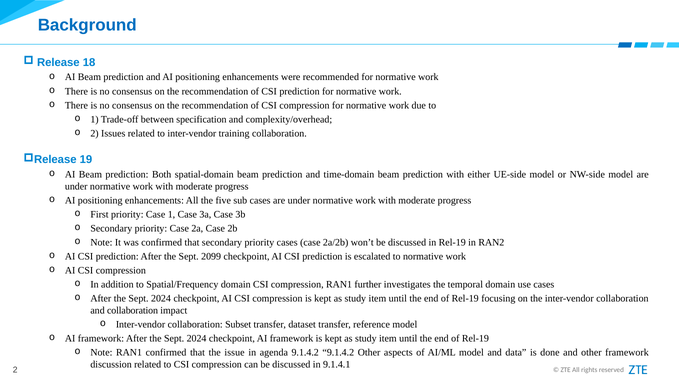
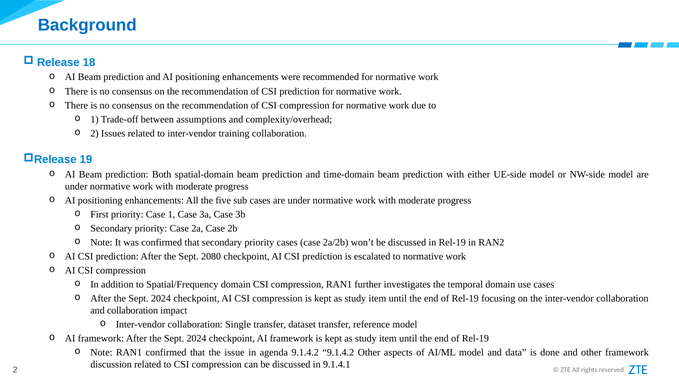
specification: specification -> assumptions
2099: 2099 -> 2080
Subset: Subset -> Single
